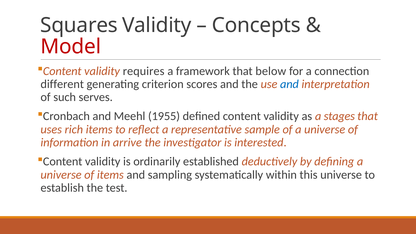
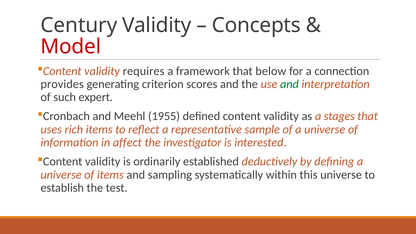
Squares: Squares -> Century
different: different -> provides
and at (289, 84) colour: blue -> green
serves: serves -> expert
arrive: arrive -> affect
